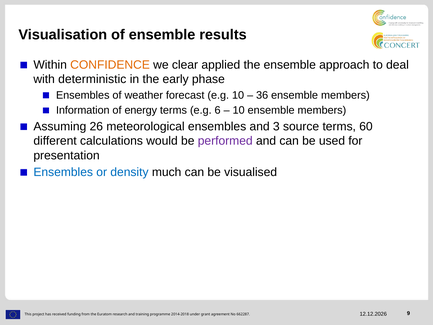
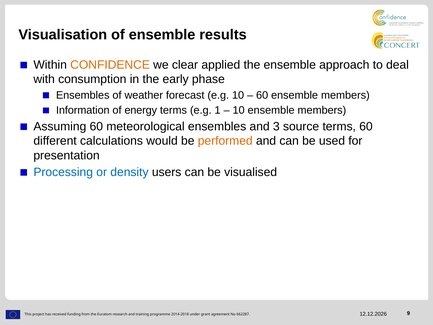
deterministic: deterministic -> consumption
36 at (262, 95): 36 -> 60
6: 6 -> 1
Assuming 26: 26 -> 60
performed colour: purple -> orange
Ensembles at (63, 172): Ensembles -> Processing
much: much -> users
